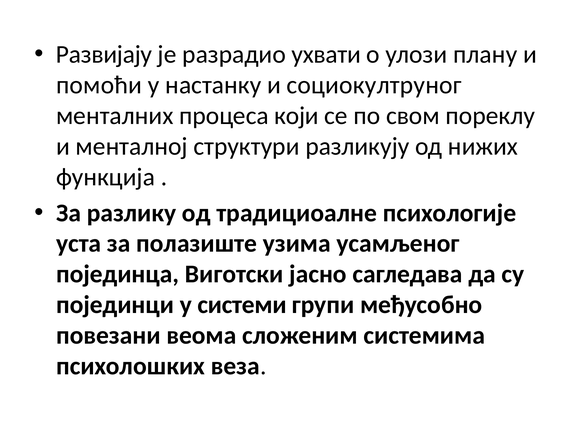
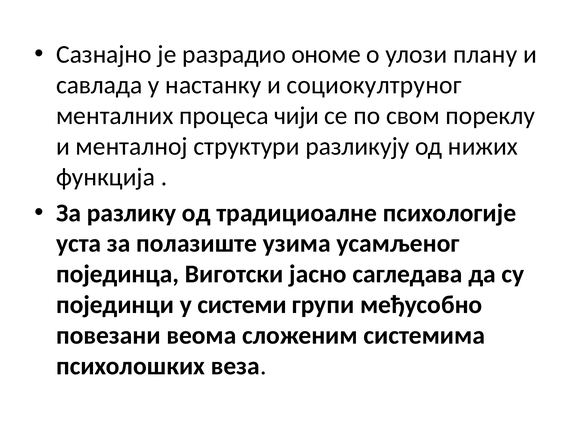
Развијају: Развијају -> Сазнајно
ухвати: ухвати -> ономе
помоћи: помоћи -> савлада
који: који -> чији
